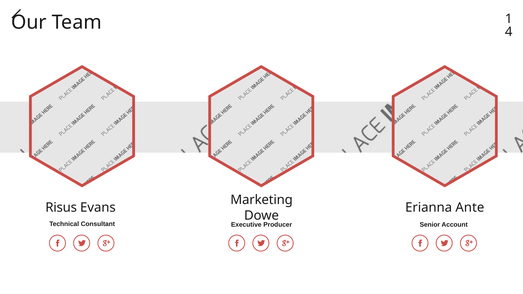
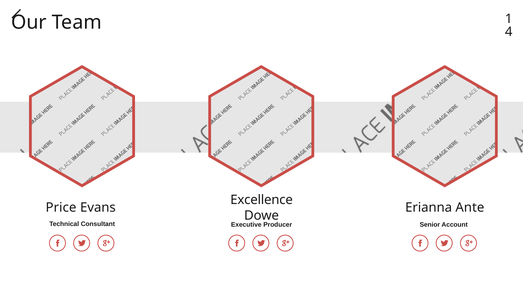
Marketing: Marketing -> Excellence
Risus: Risus -> Price
